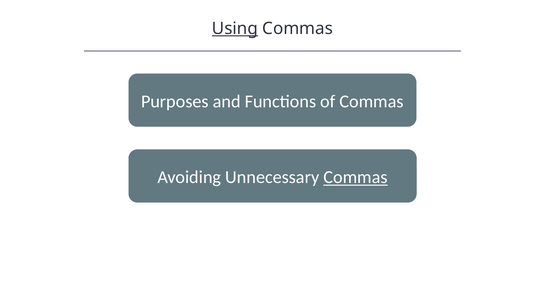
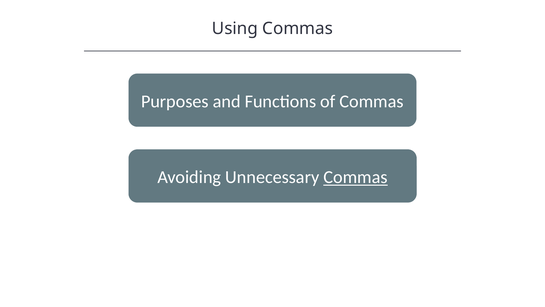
Using underline: present -> none
